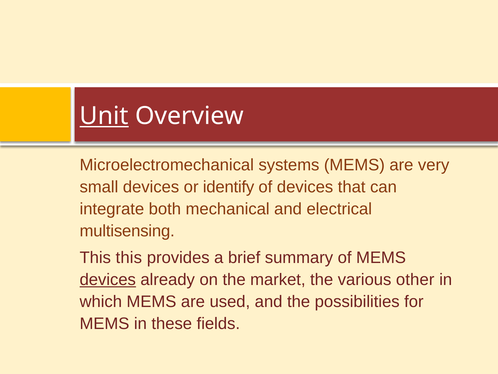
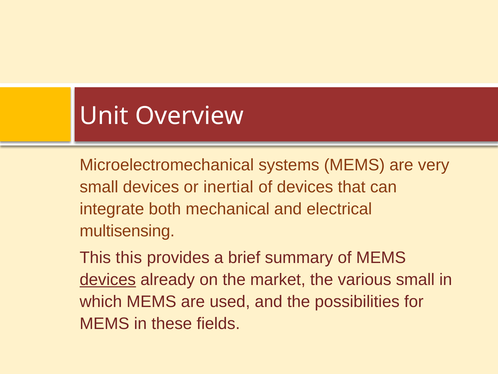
Unit underline: present -> none
identify: identify -> inertial
various other: other -> small
